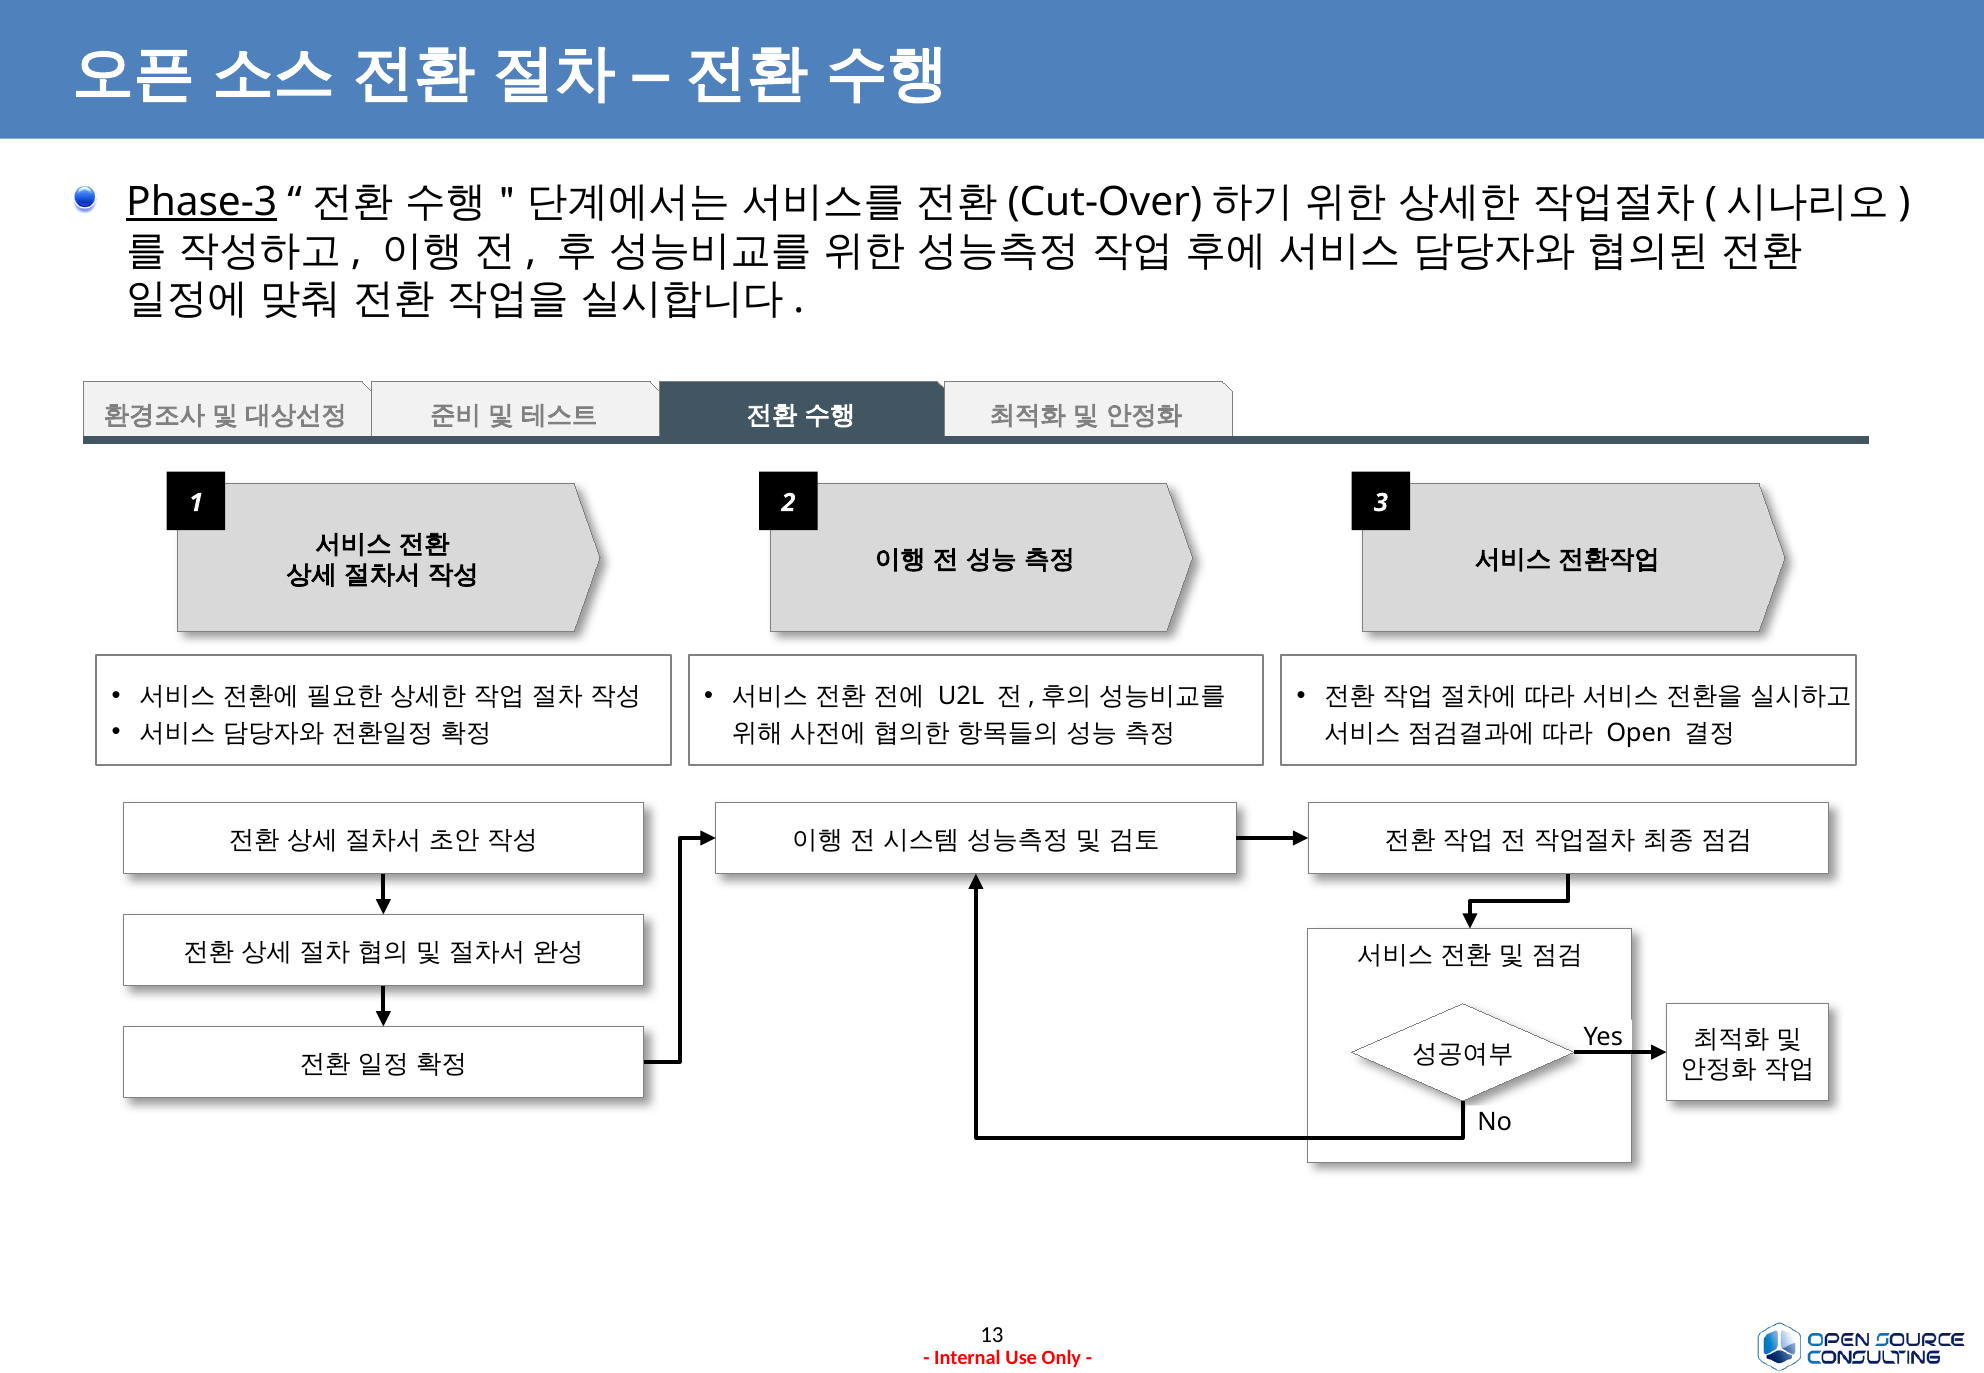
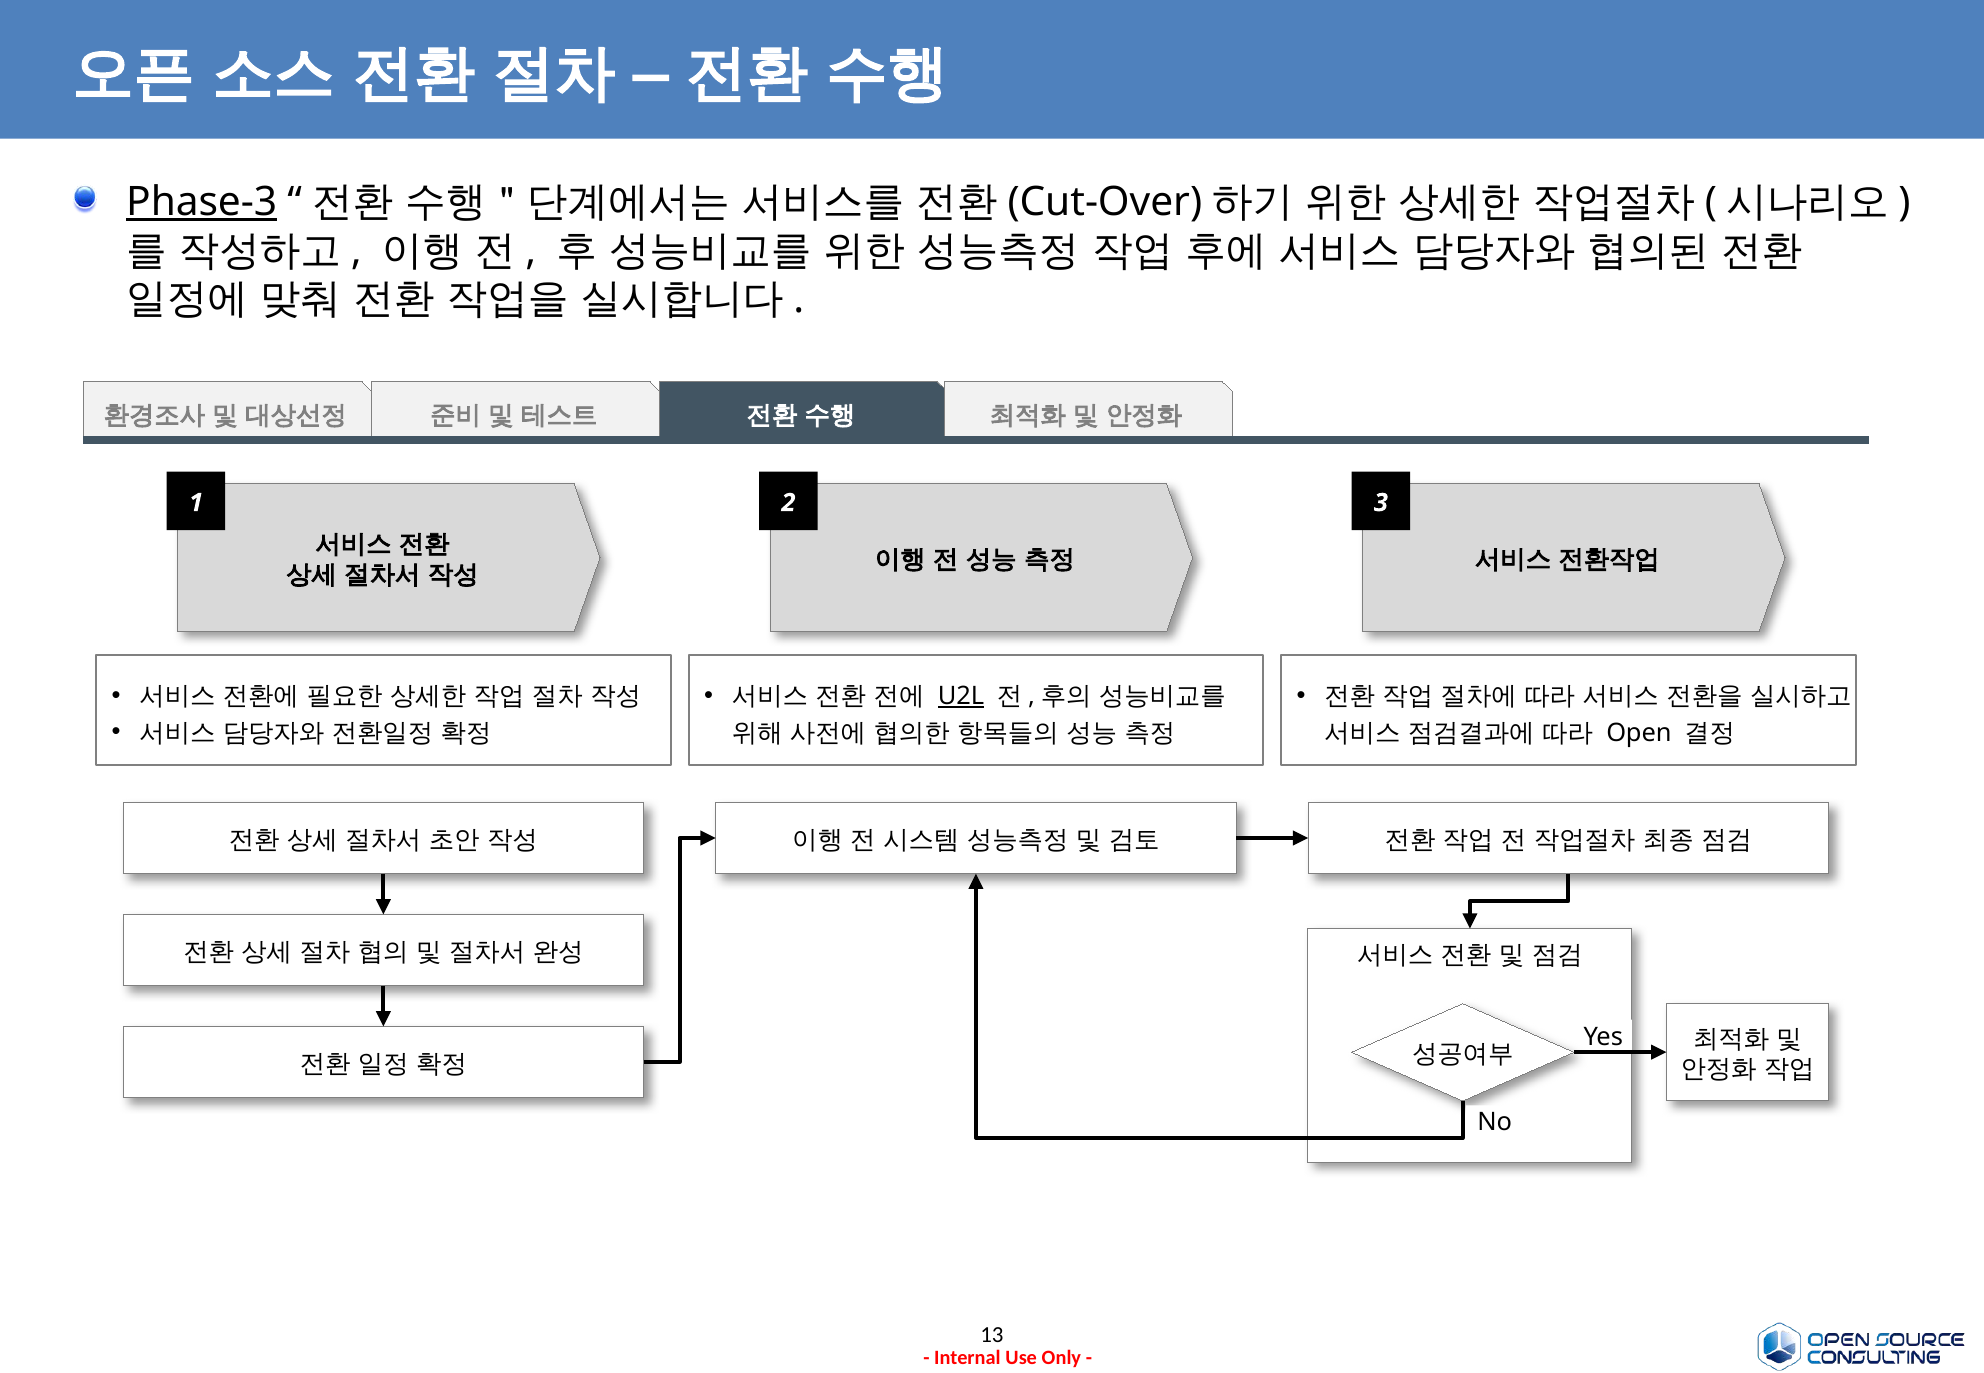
U2L underline: none -> present
